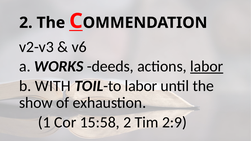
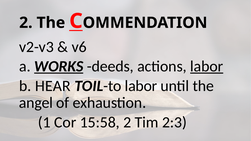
WORKS underline: none -> present
WITH: WITH -> HEAR
show: show -> angel
2:9: 2:9 -> 2:3
